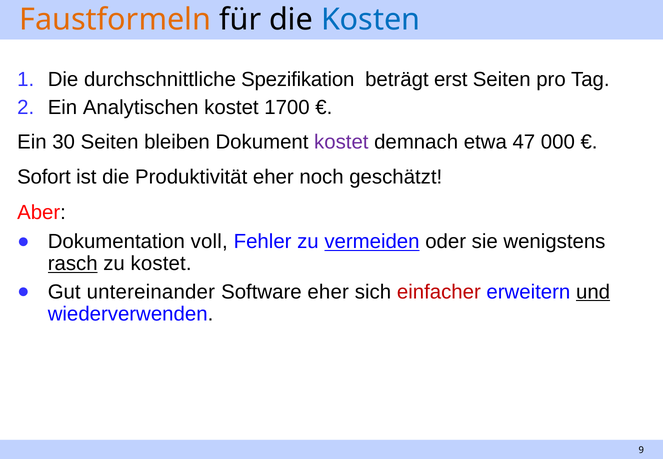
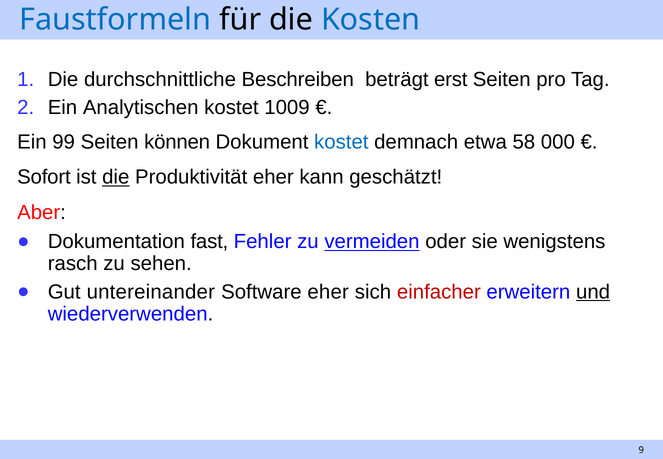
Faustformeln colour: orange -> blue
Spezifikation: Spezifikation -> Beschreiben
1700: 1700 -> 1009
30: 30 -> 99
bleiben: bleiben -> können
kostet at (341, 142) colour: purple -> blue
47: 47 -> 58
die at (116, 177) underline: none -> present
noch: noch -> kann
voll: voll -> fast
rasch underline: present -> none
zu kostet: kostet -> sehen
